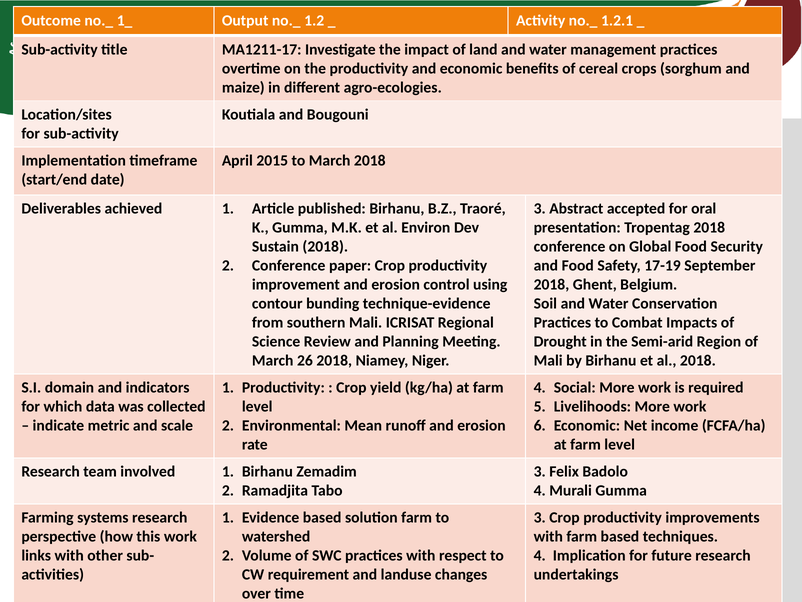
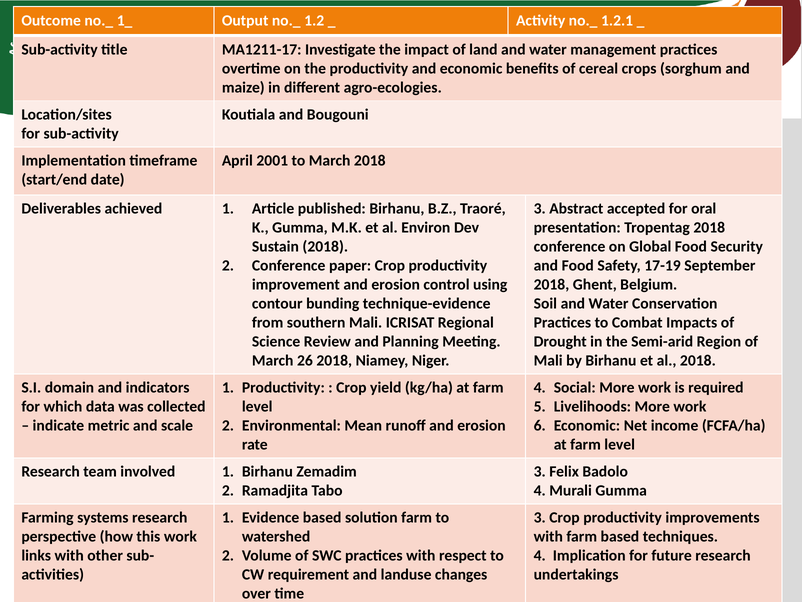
2015: 2015 -> 2001
